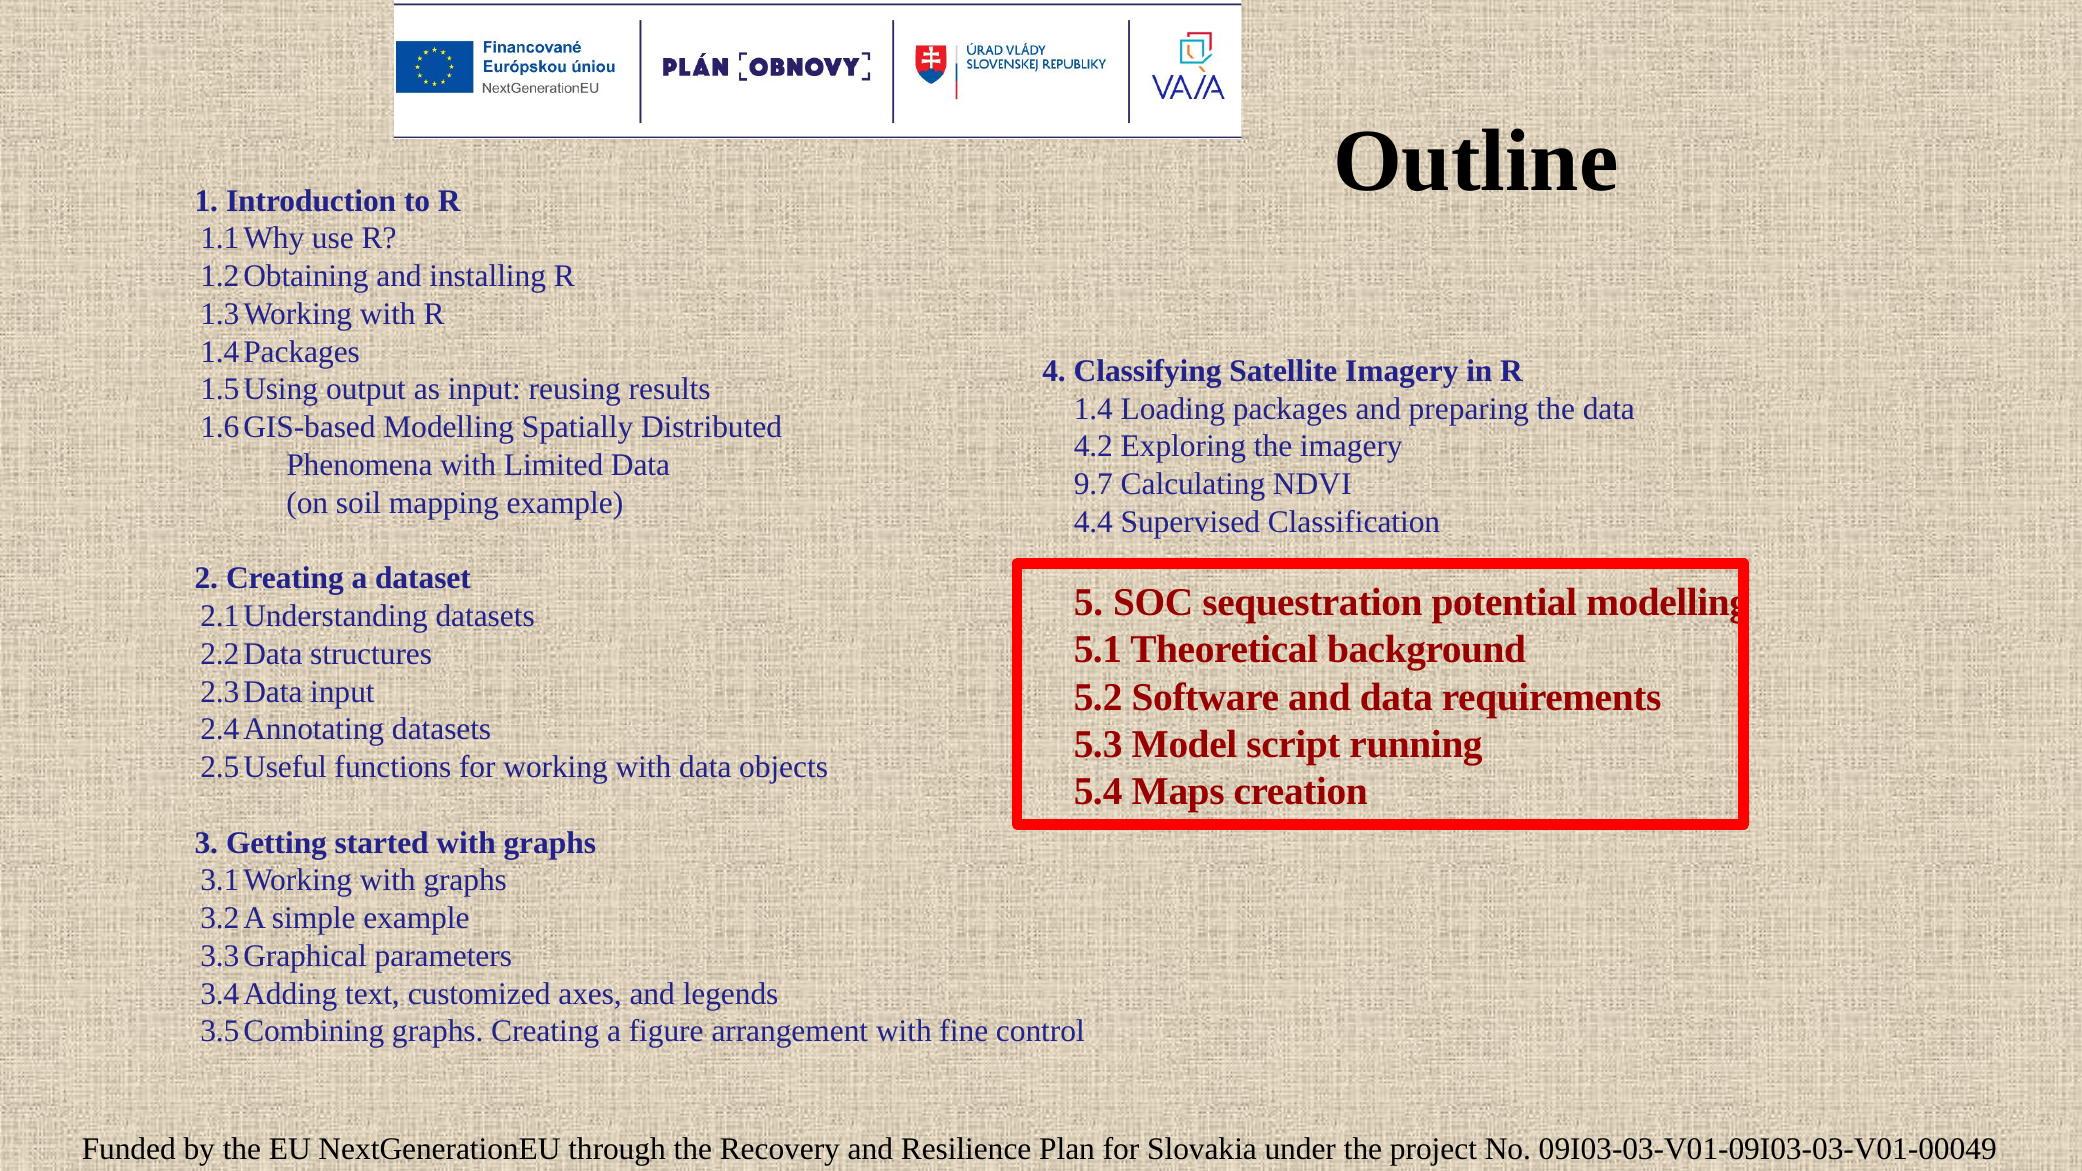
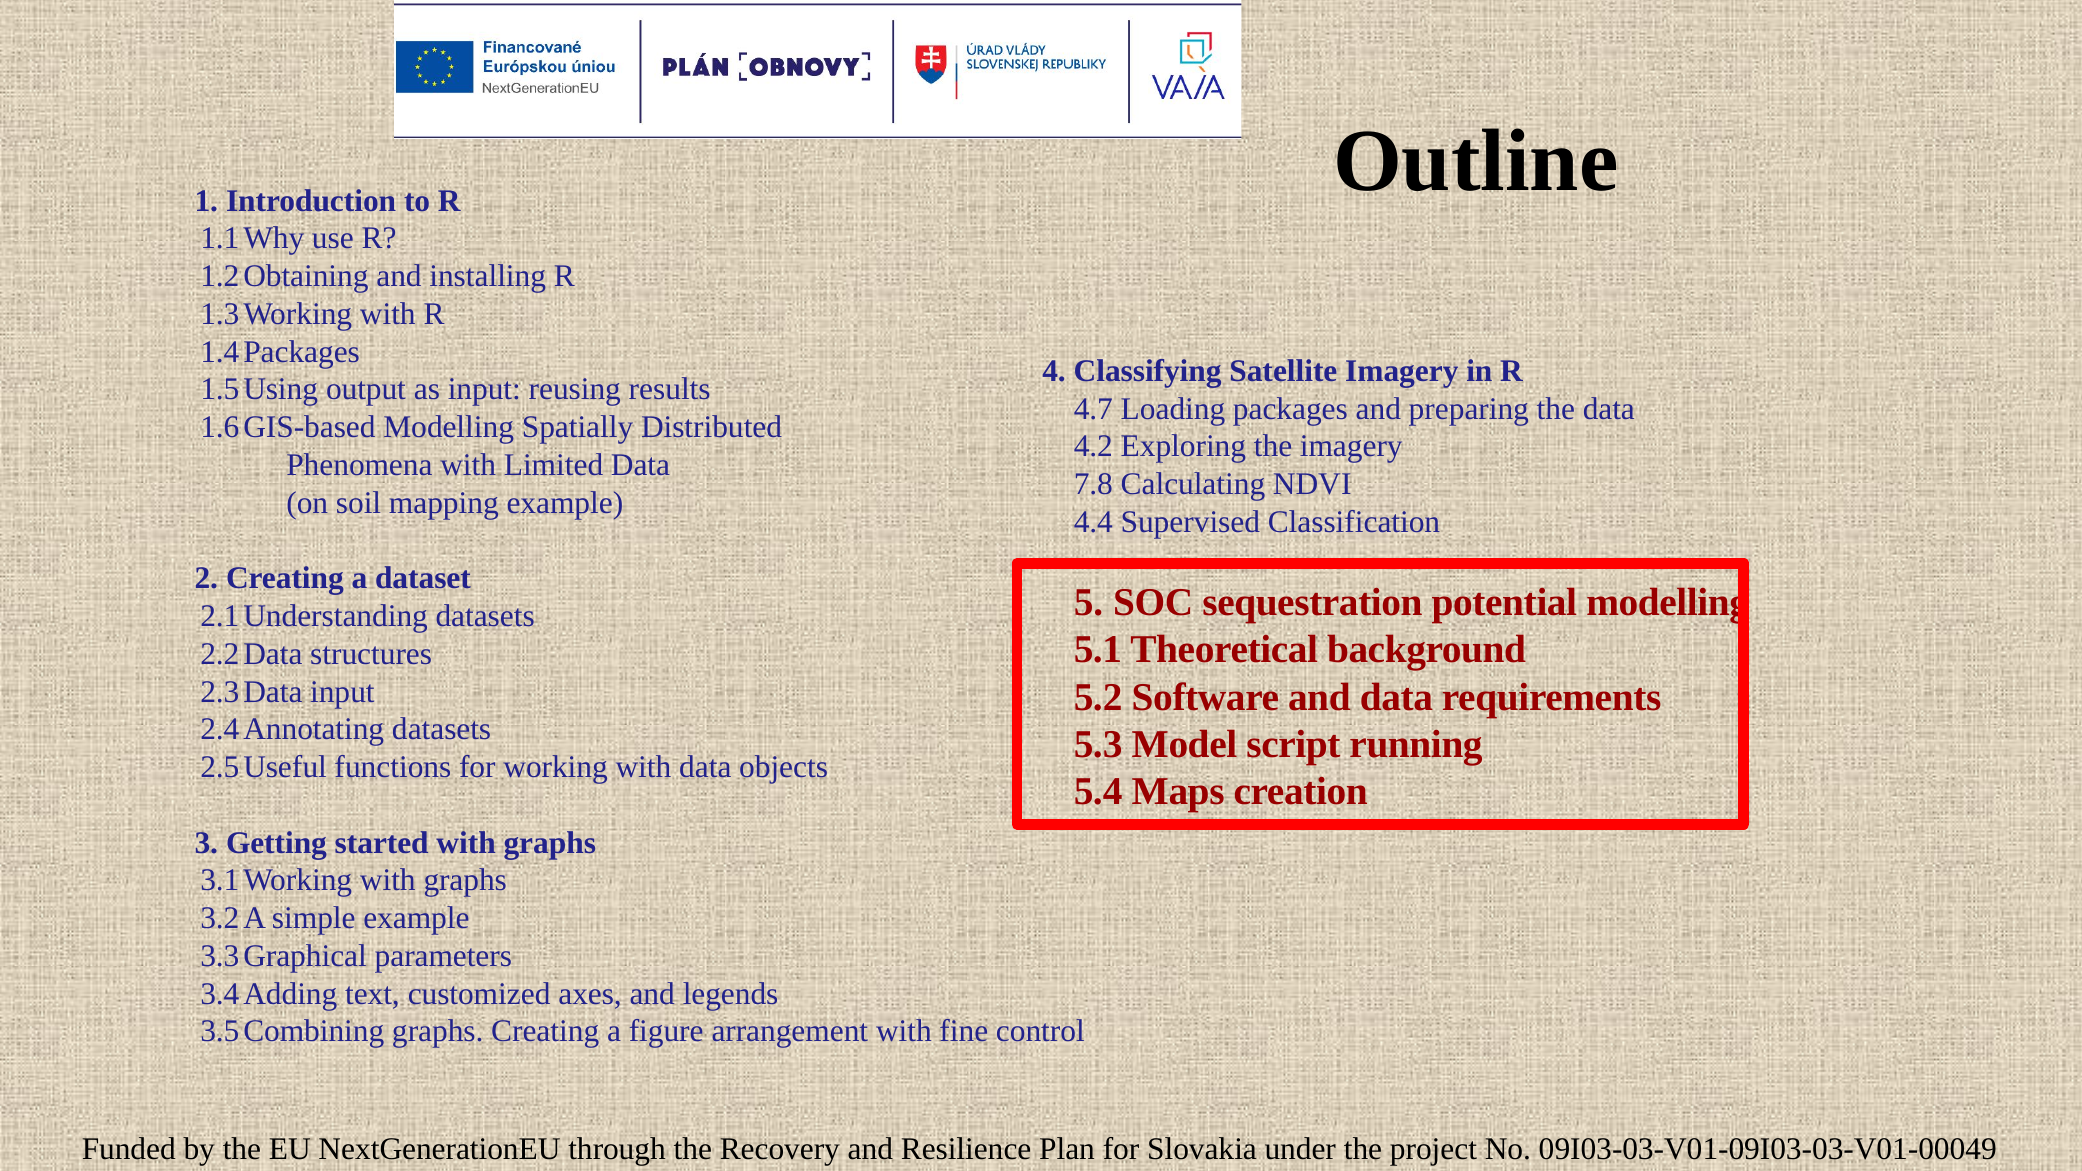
1.4: 1.4 -> 4.7
9.7: 9.7 -> 7.8
